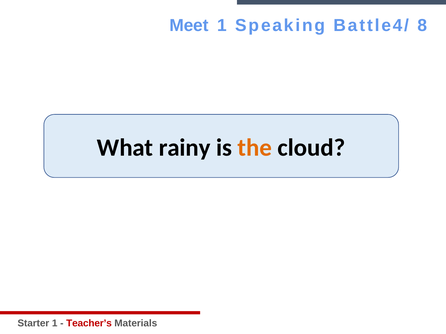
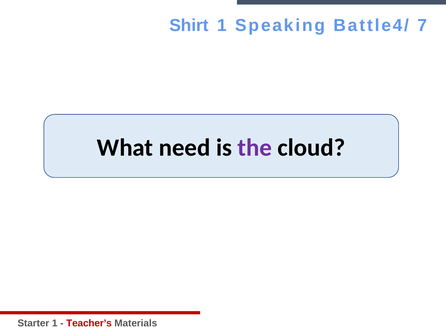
Meet: Meet -> Shirt
8: 8 -> 7
rainy: rainy -> need
the colour: orange -> purple
